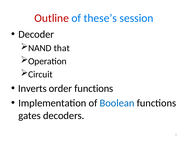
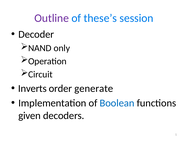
Outline colour: red -> purple
that: that -> only
order functions: functions -> generate
gates: gates -> given
